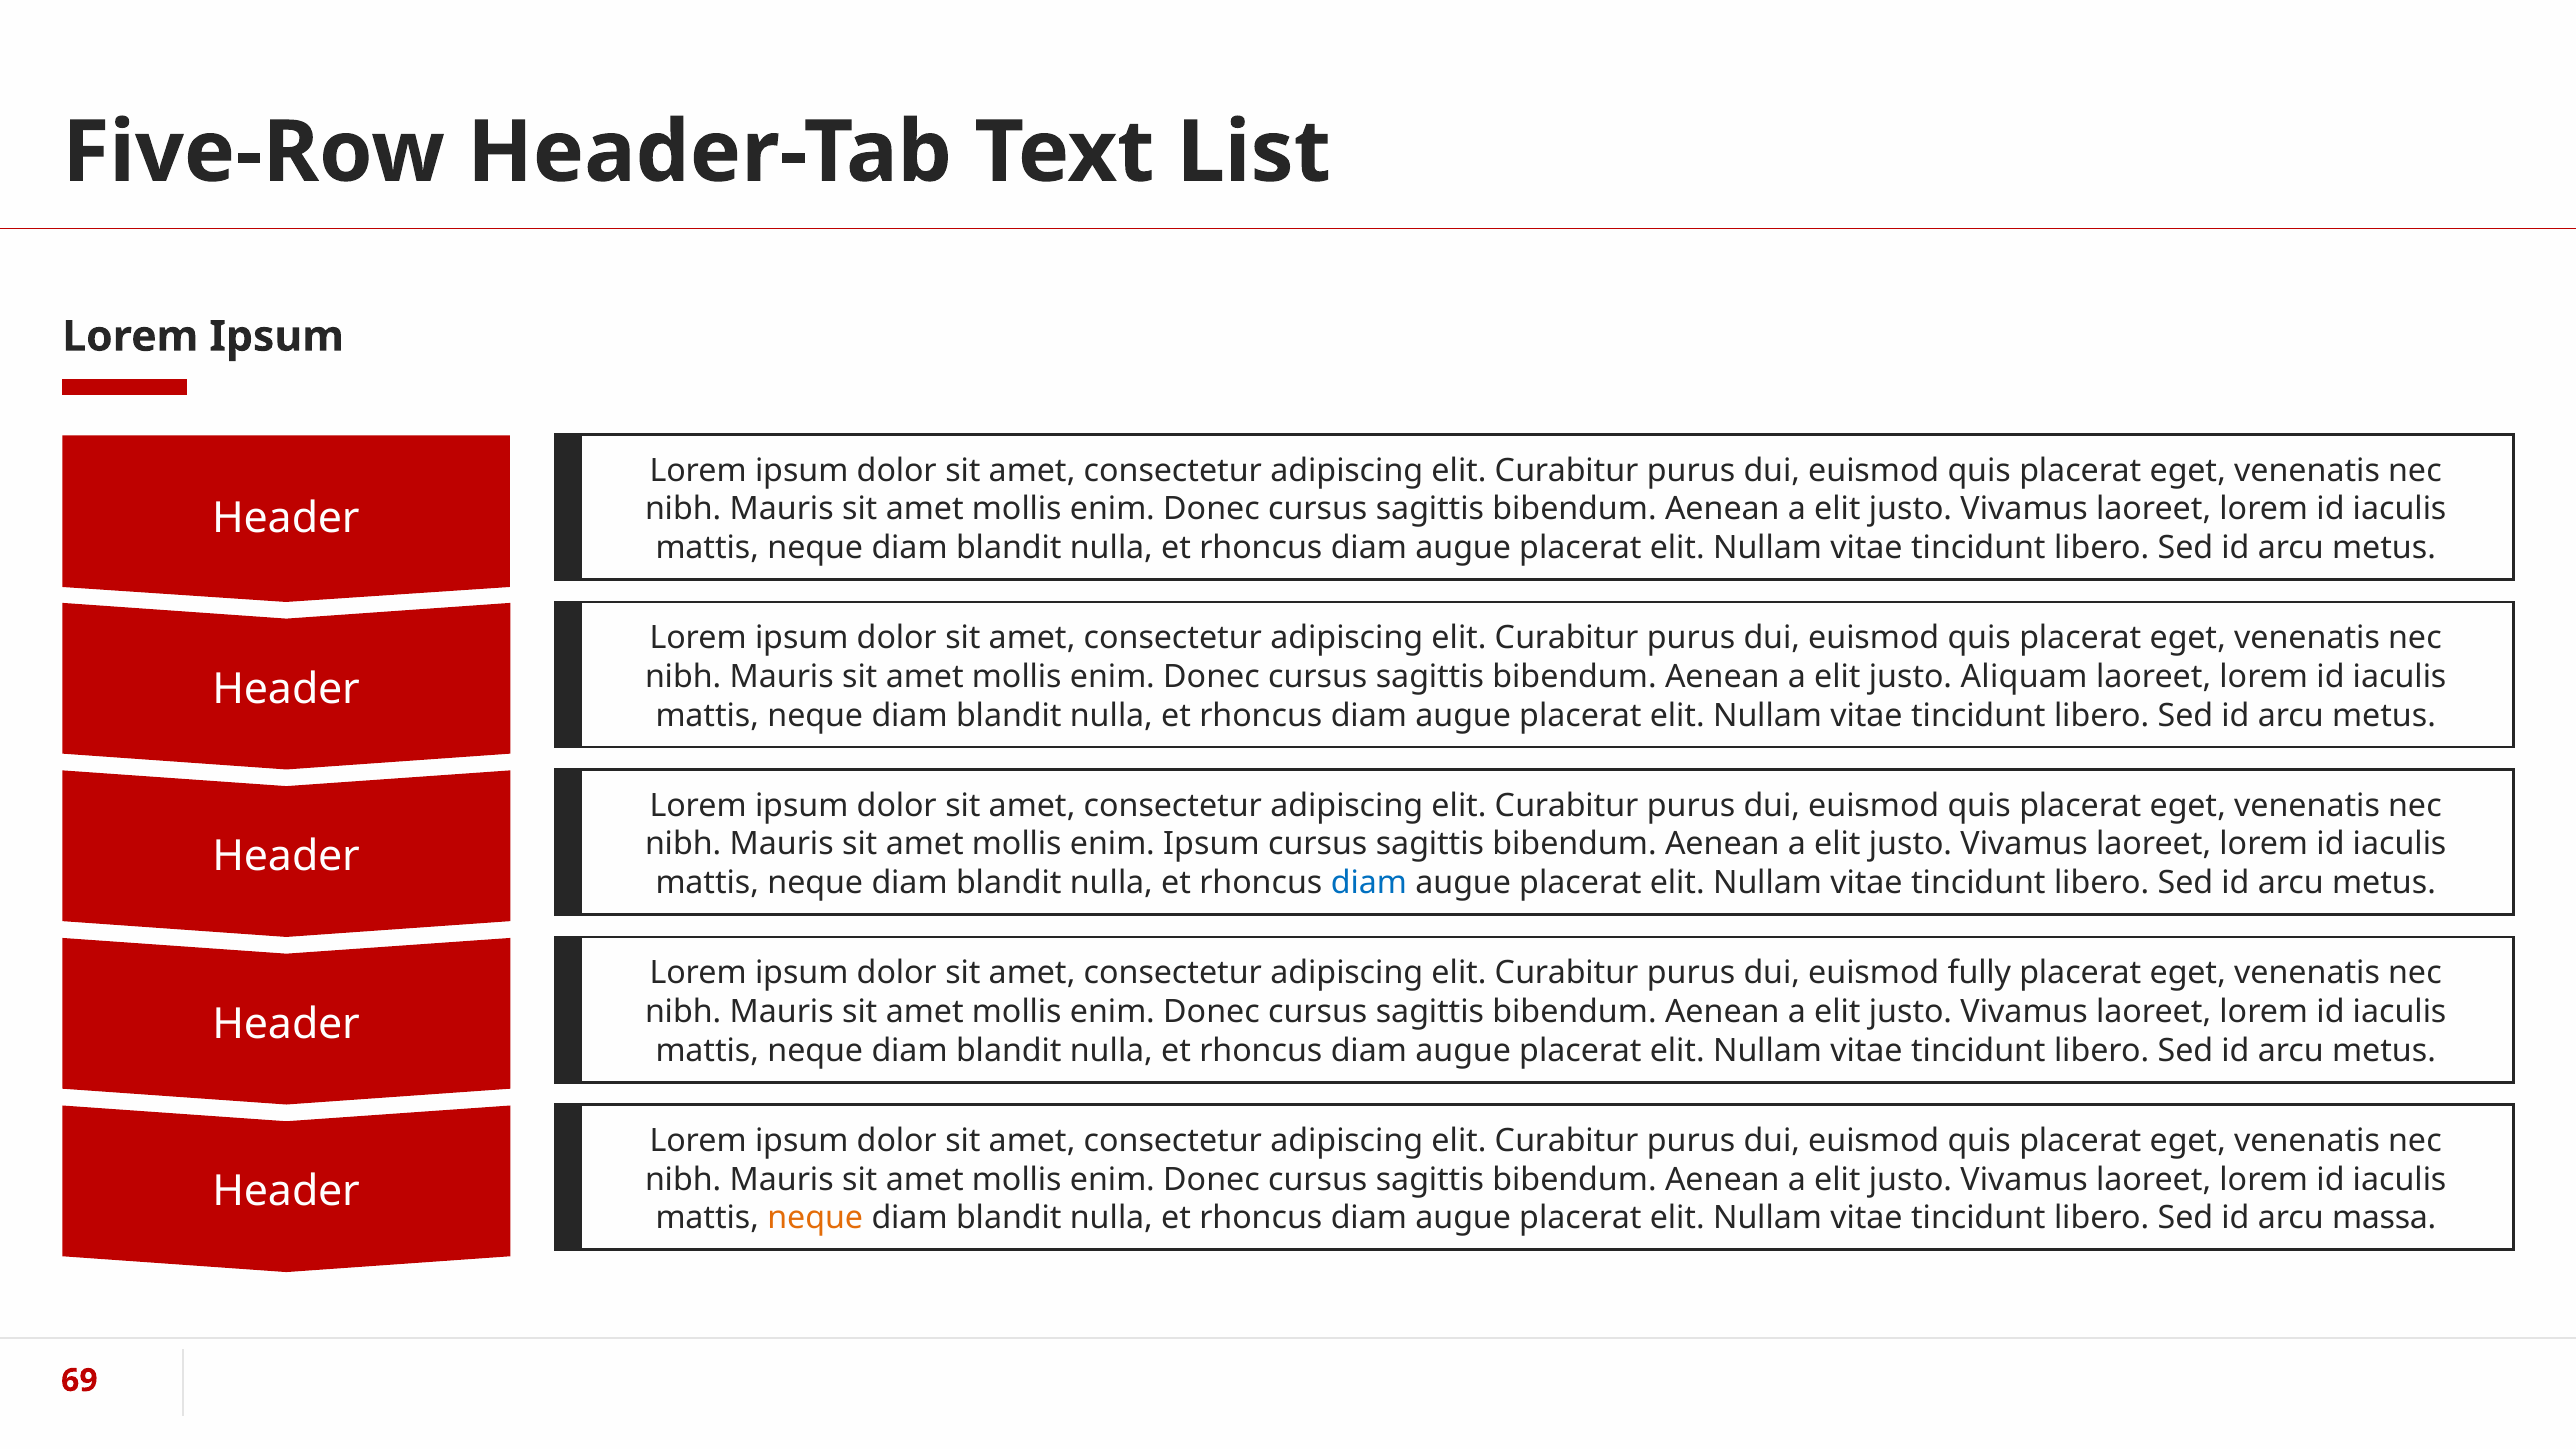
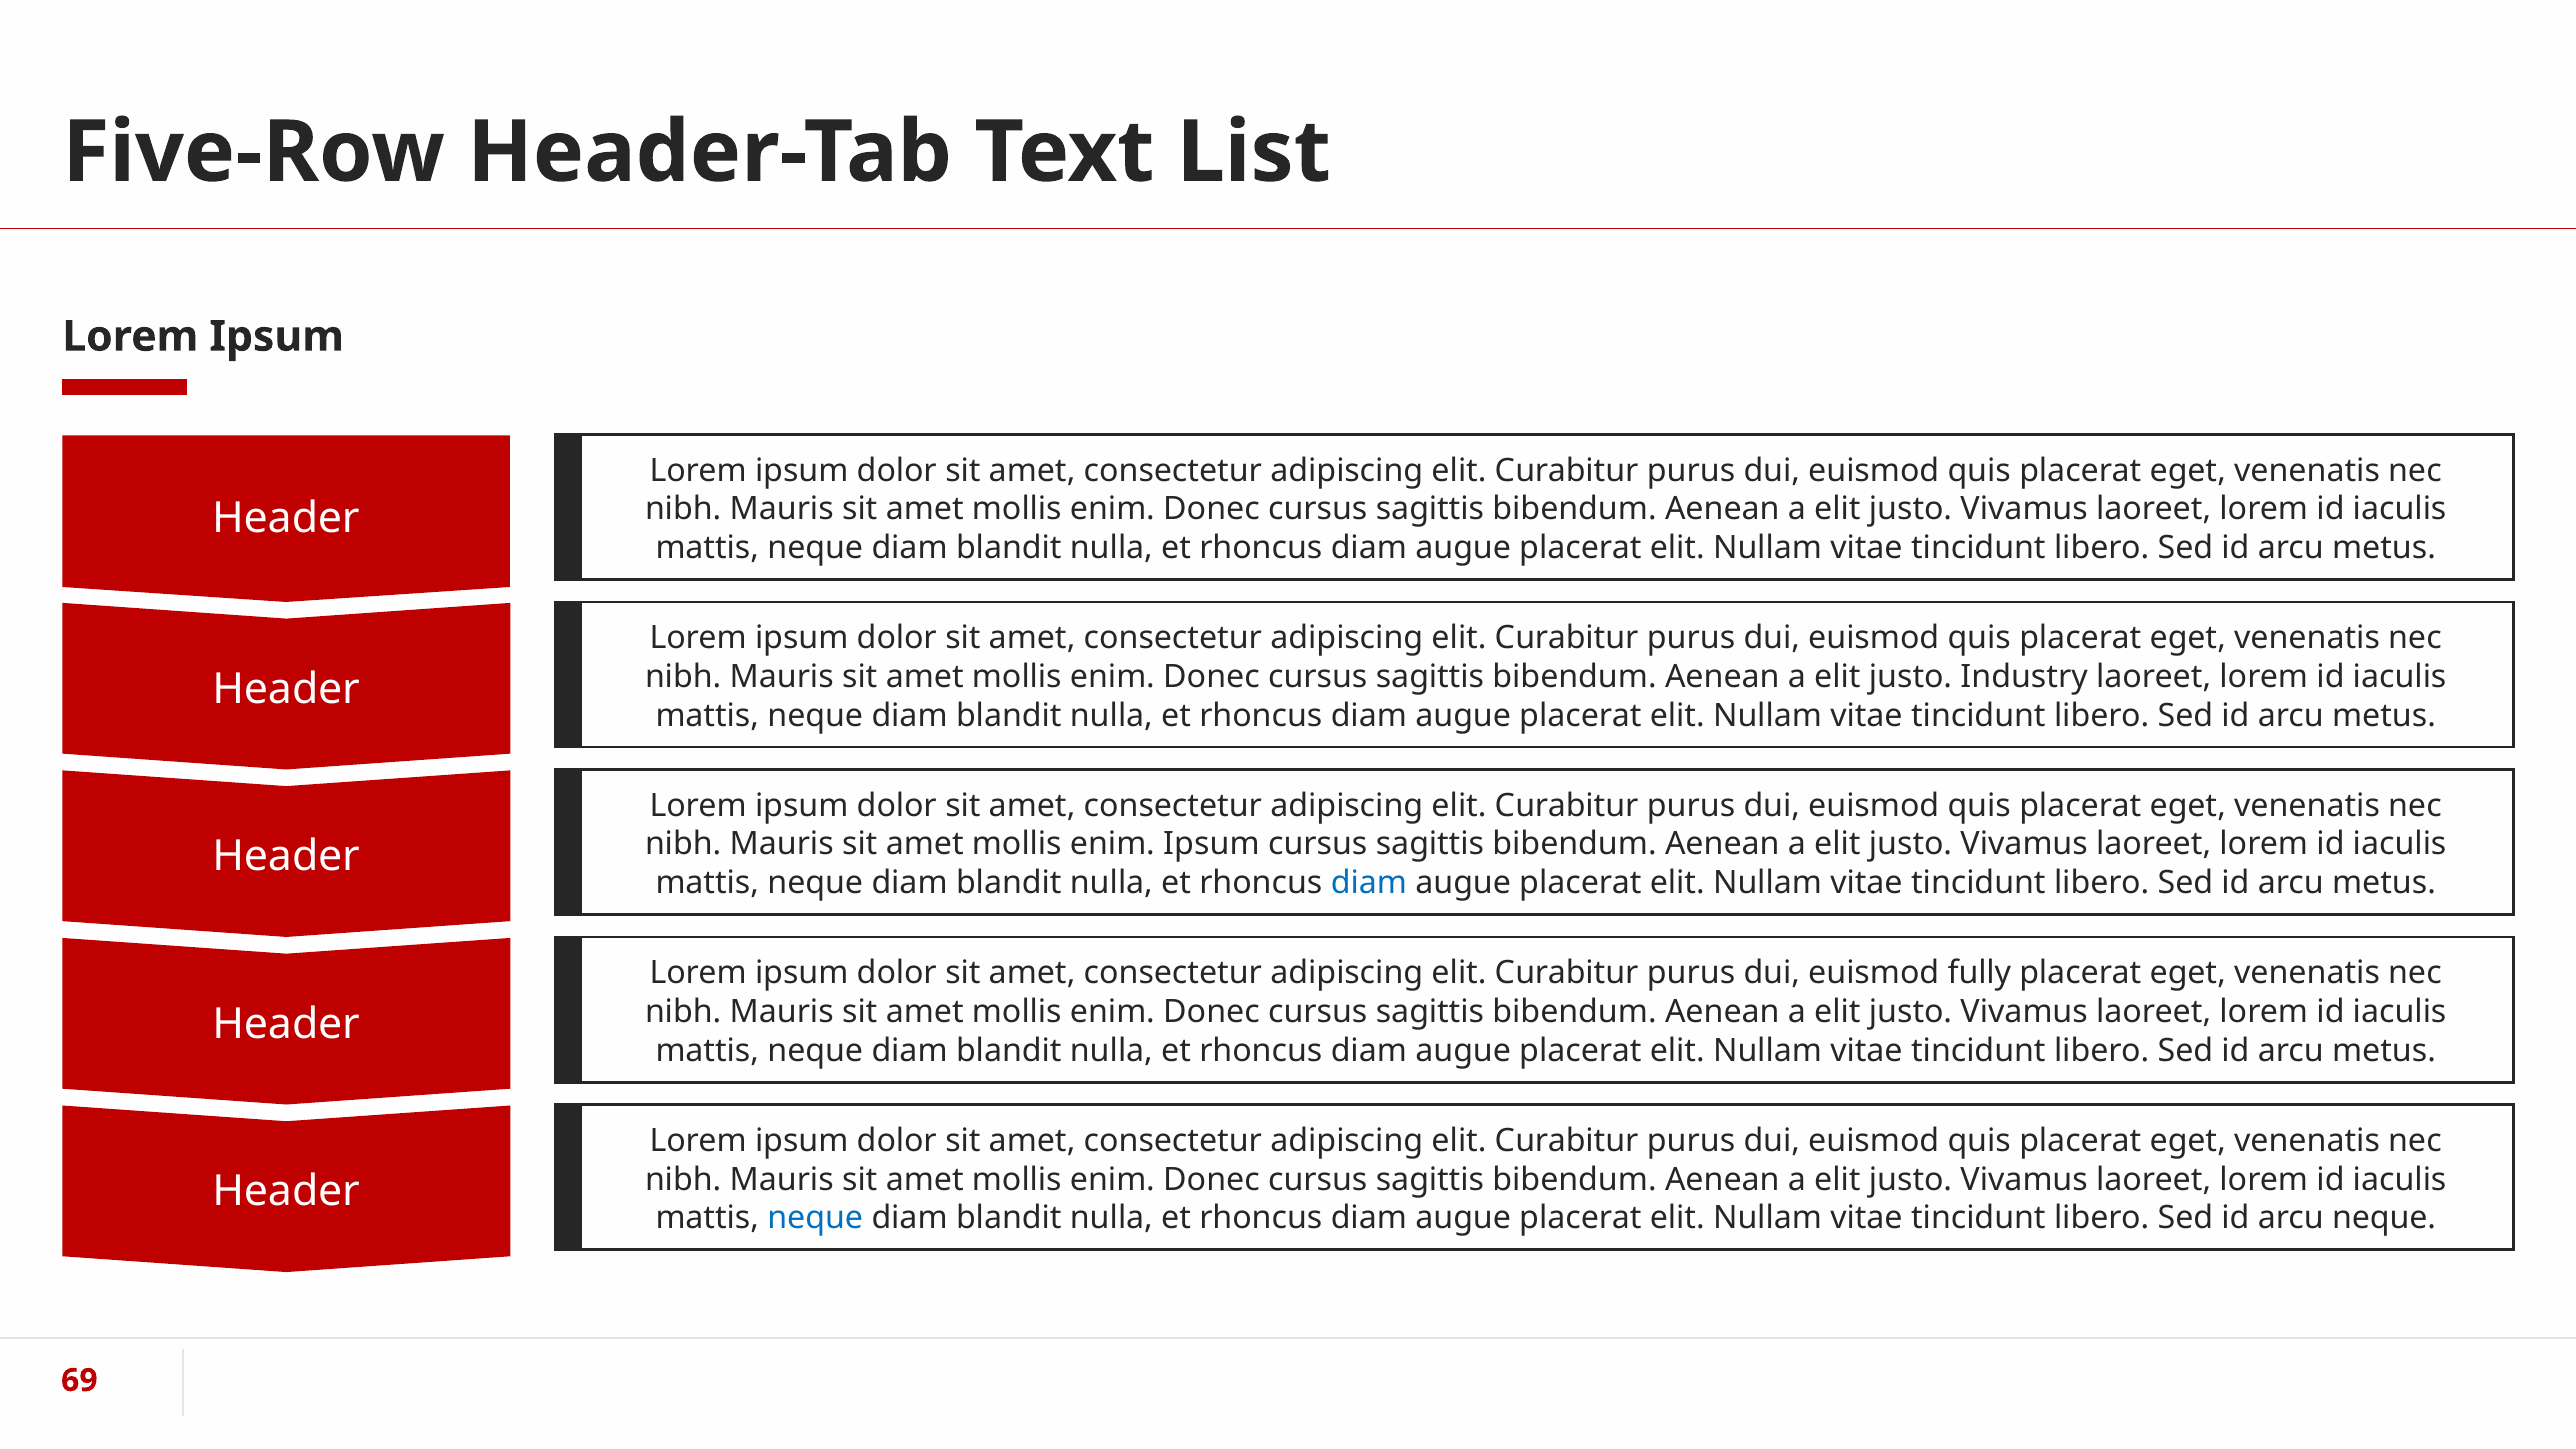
Aliquam: Aliquam -> Industry
neque at (815, 1218) colour: orange -> blue
arcu massa: massa -> neque
